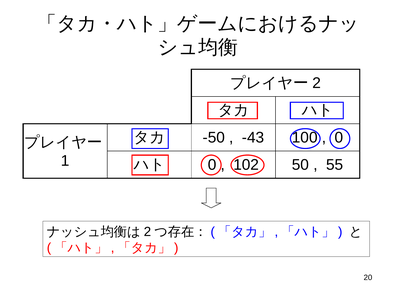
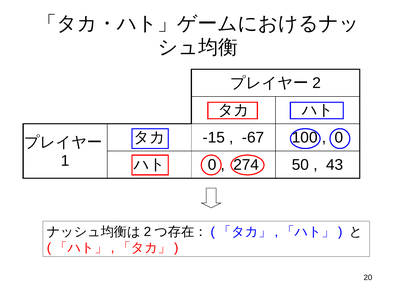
-50: -50 -> -15
-43: -43 -> -67
102: 102 -> 274
55: 55 -> 43
